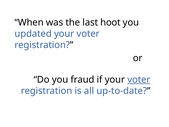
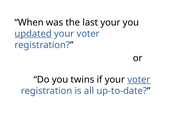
last hoot: hoot -> your
updated underline: none -> present
fraud: fraud -> twins
